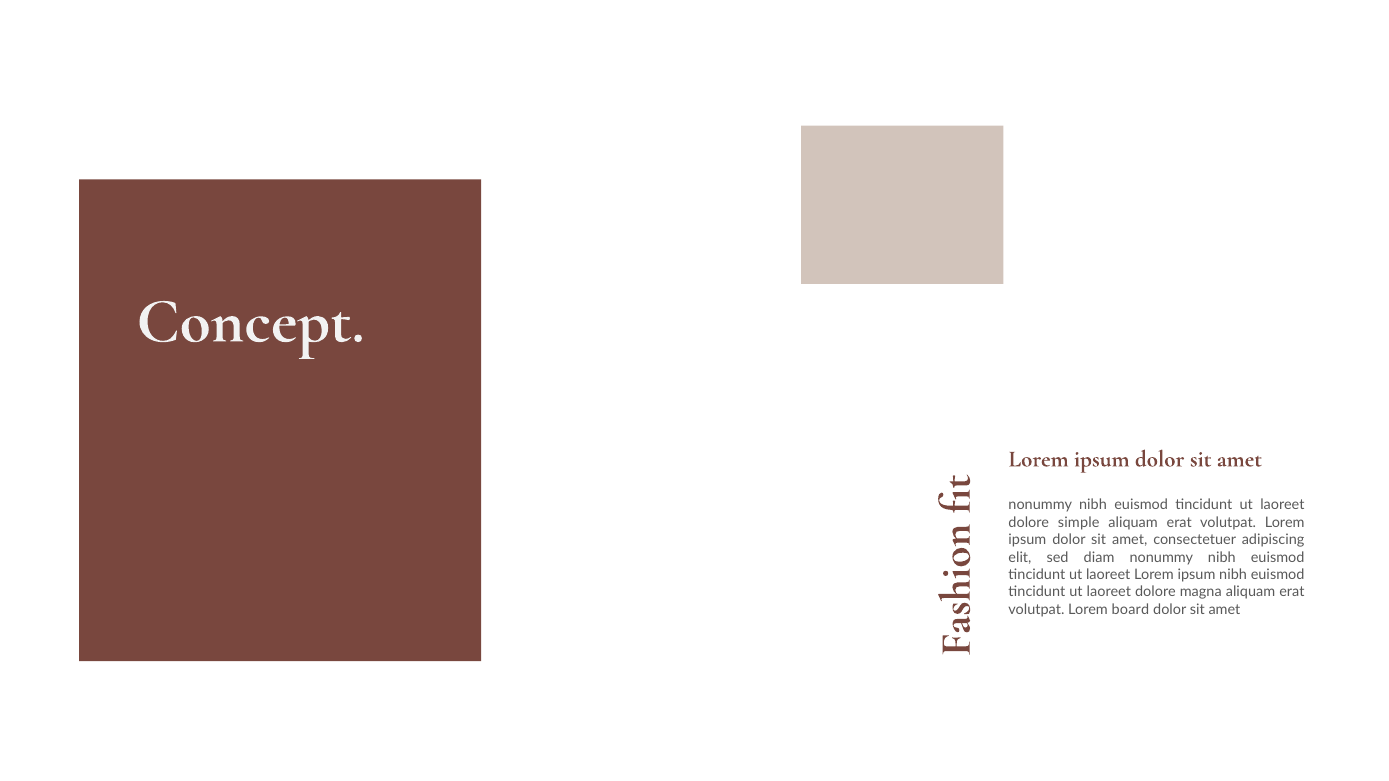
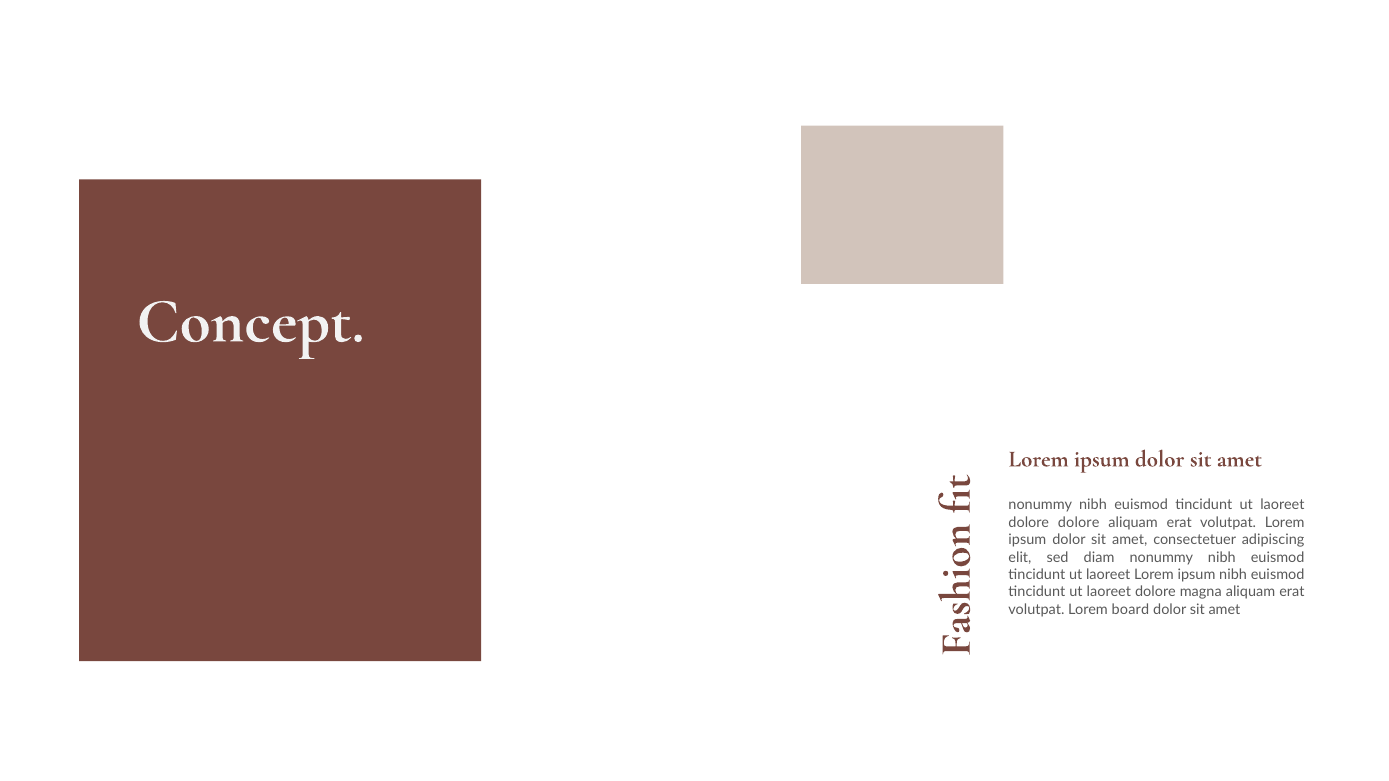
dolore simple: simple -> dolore
